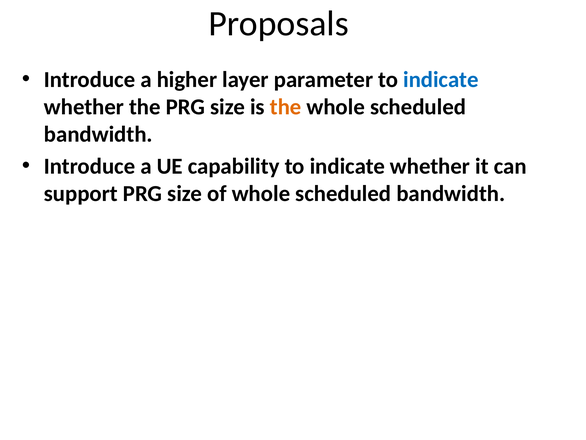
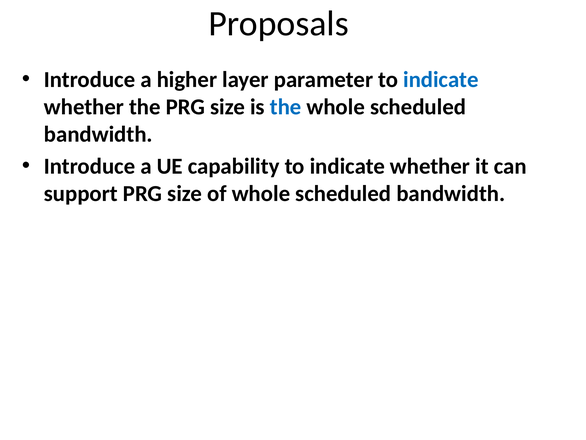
the at (286, 107) colour: orange -> blue
